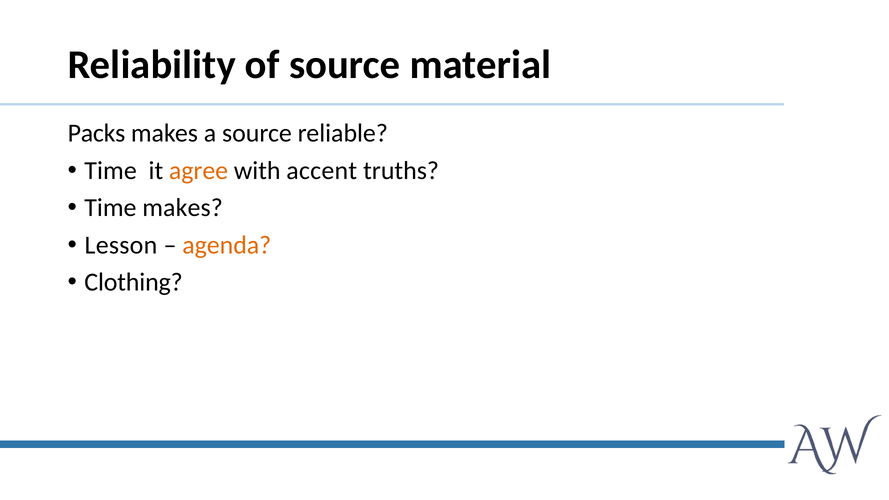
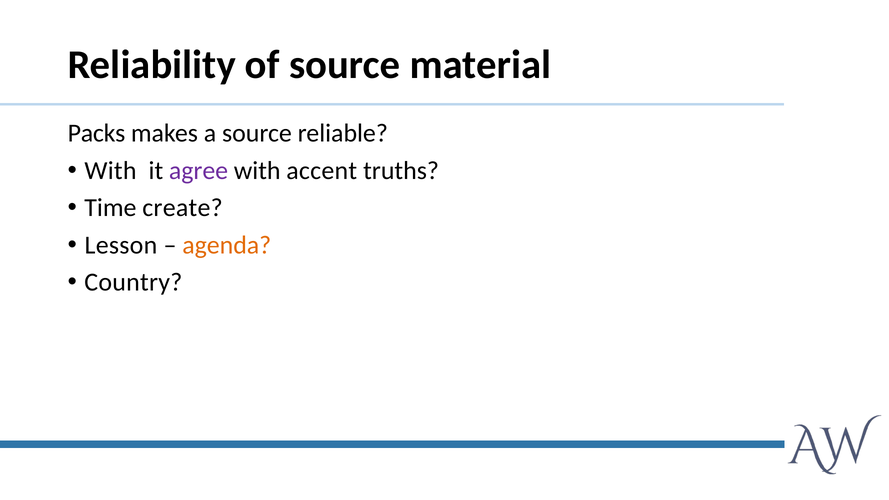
Time at (111, 171): Time -> With
agree colour: orange -> purple
Time makes: makes -> create
Clothing: Clothing -> Country
